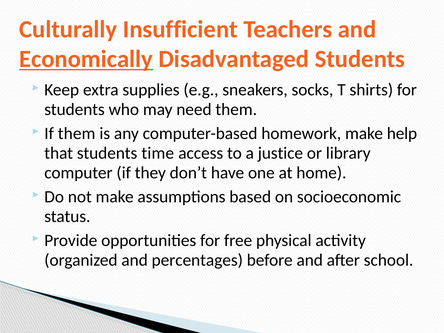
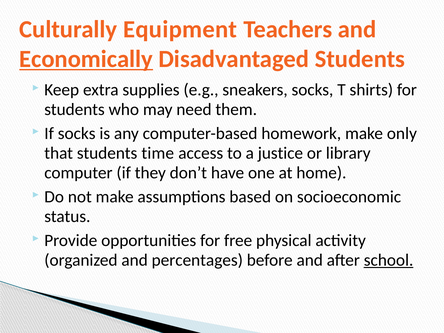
Insufficient: Insufficient -> Equipment
If them: them -> socks
help: help -> only
school underline: none -> present
